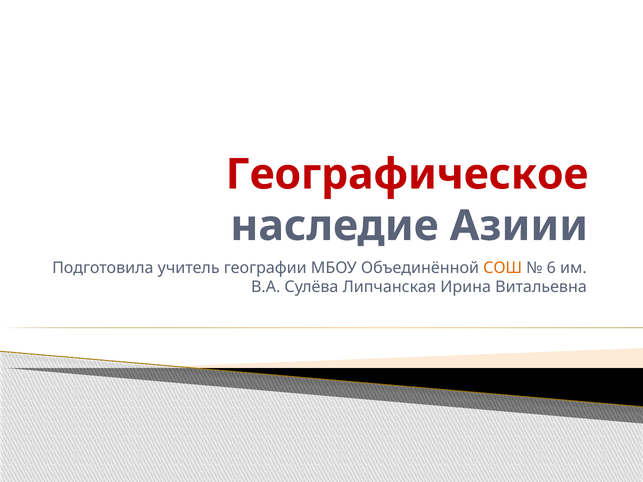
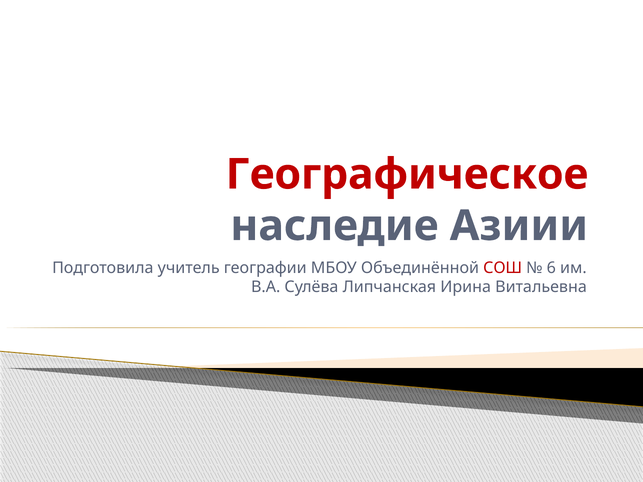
СОШ colour: orange -> red
